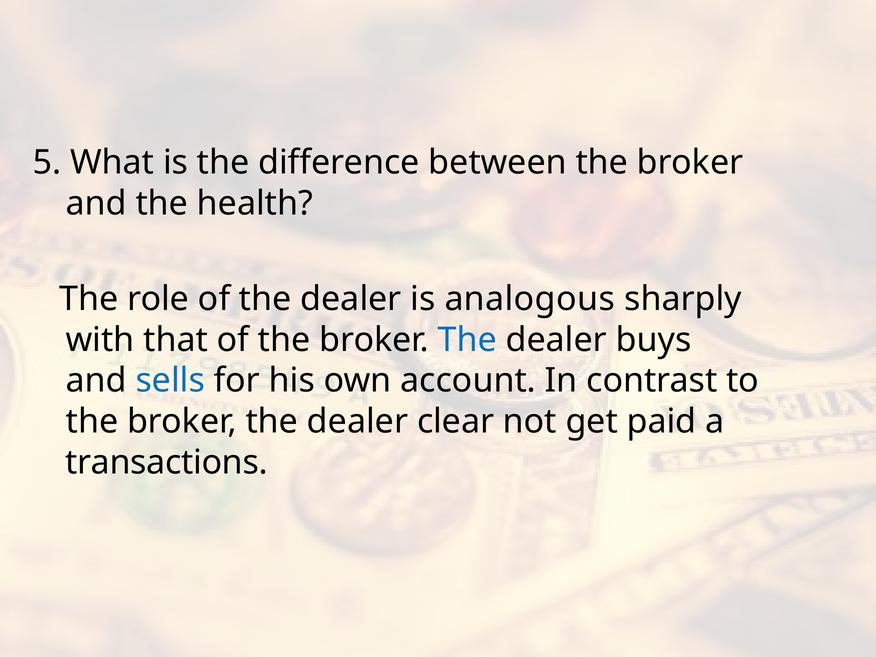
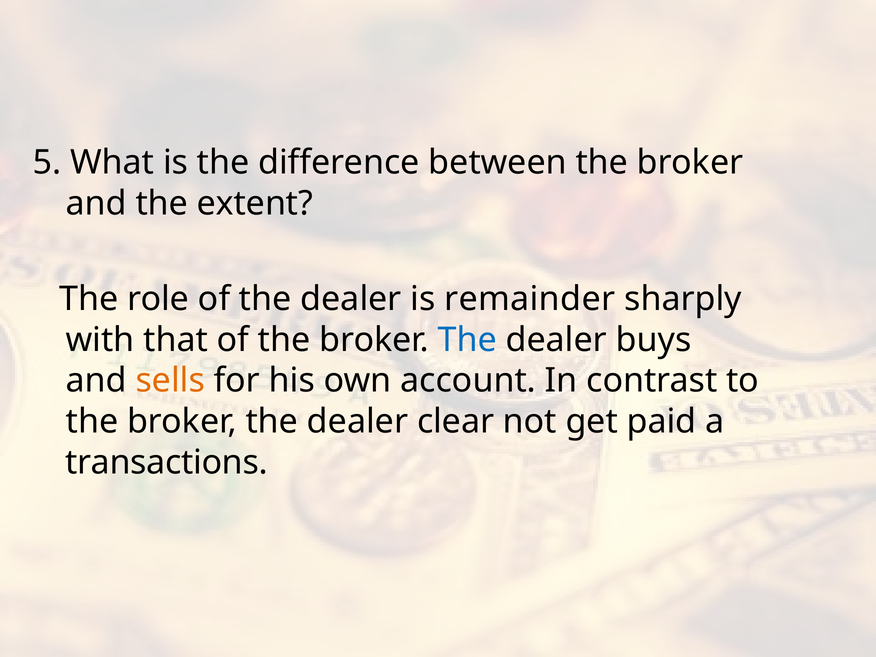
health: health -> extent
analogous: analogous -> remainder
sells colour: blue -> orange
